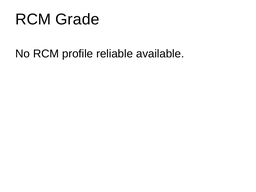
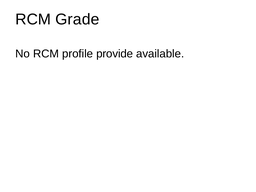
reliable: reliable -> provide
